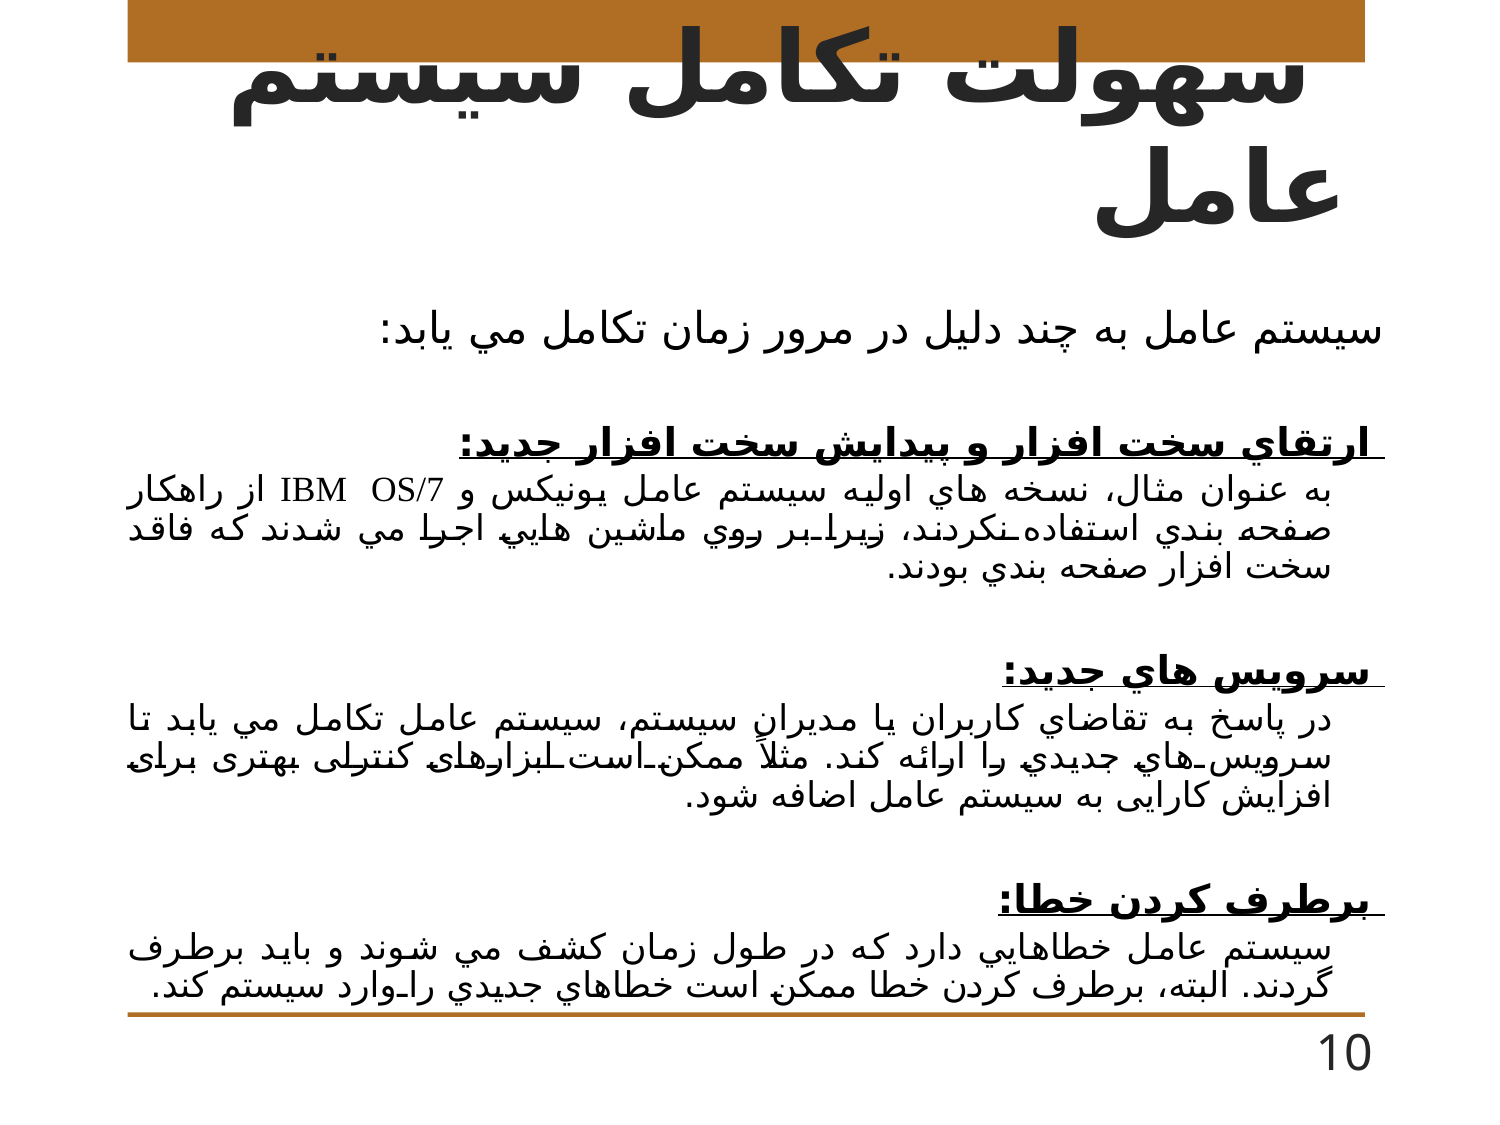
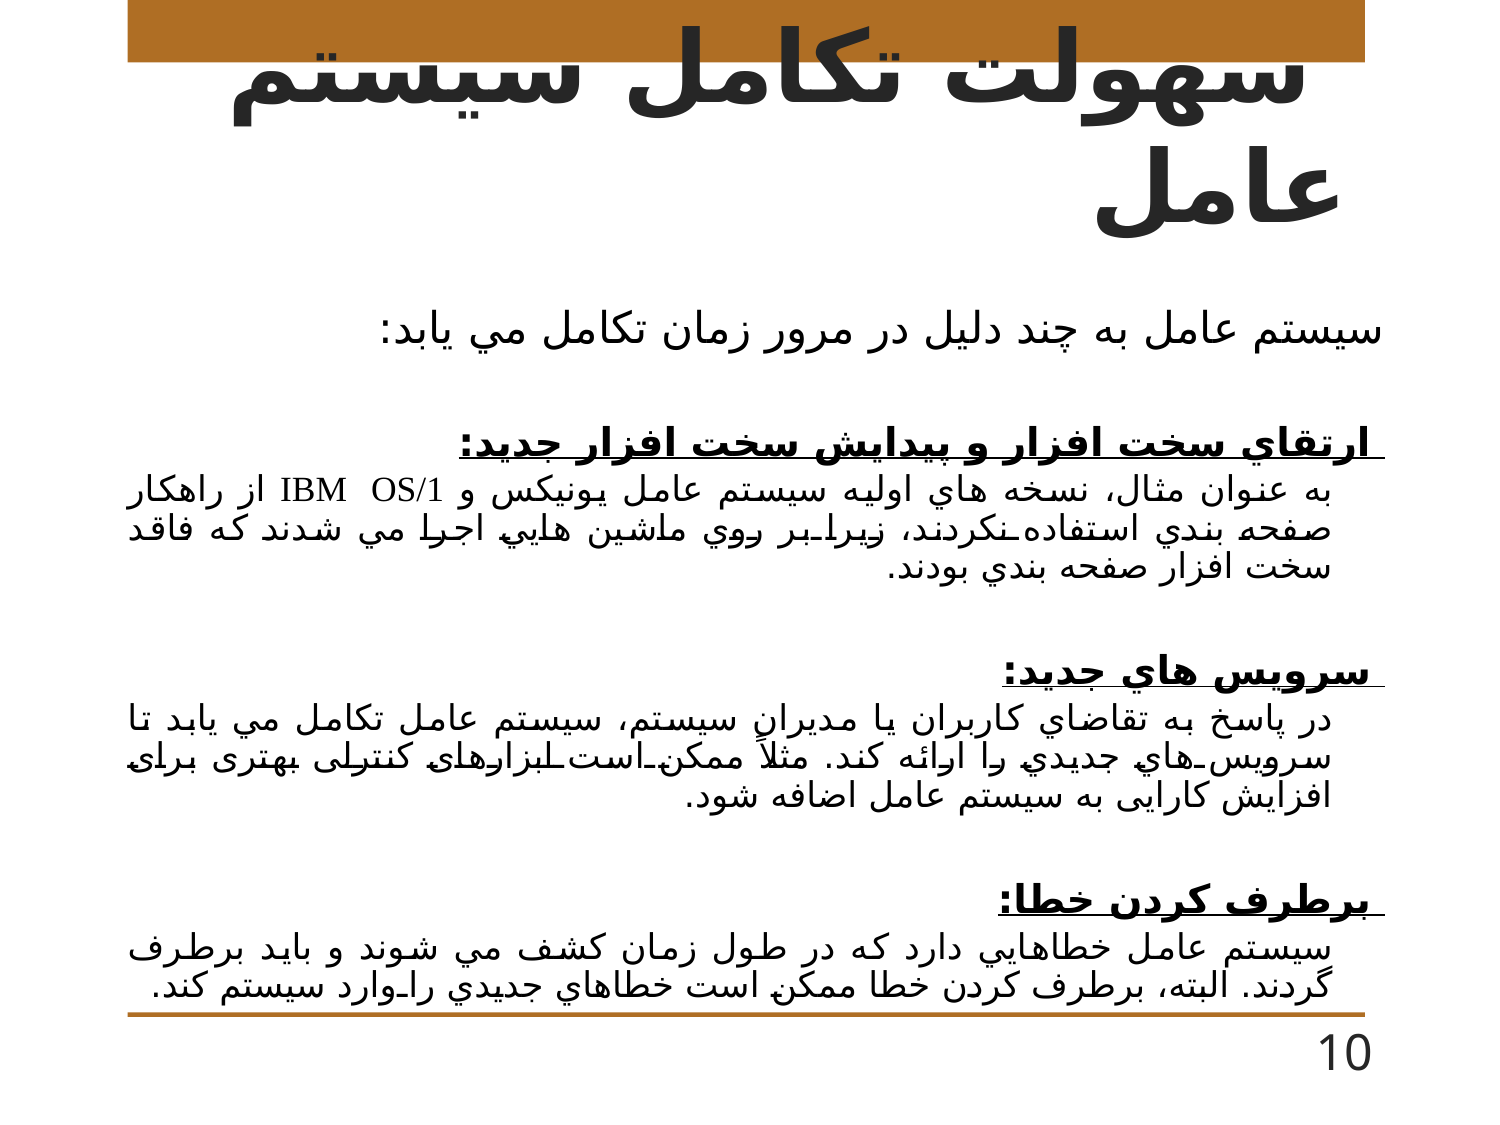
OS/7: OS/7 -> OS/1
